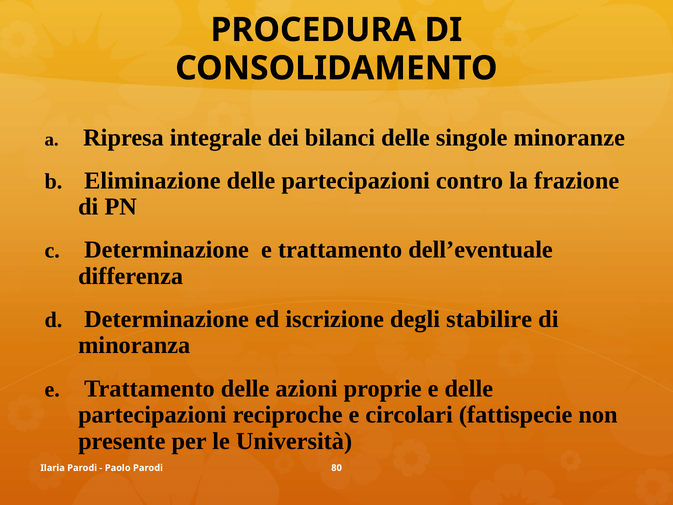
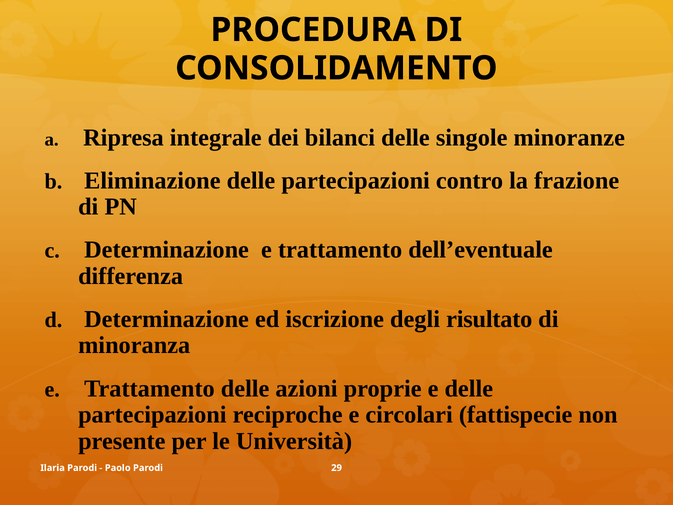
stabilire: stabilire -> risultato
80: 80 -> 29
